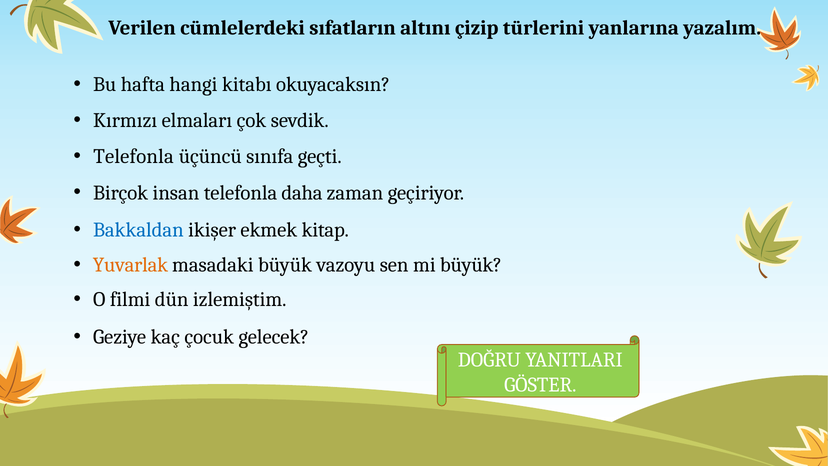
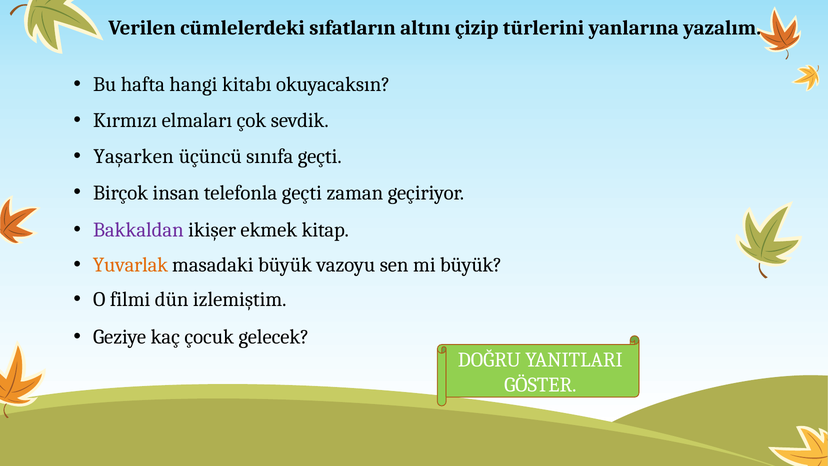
Telefonla at (134, 157): Telefonla -> Yaşarken
telefonla daha: daha -> geçti
Bakkaldan colour: blue -> purple
